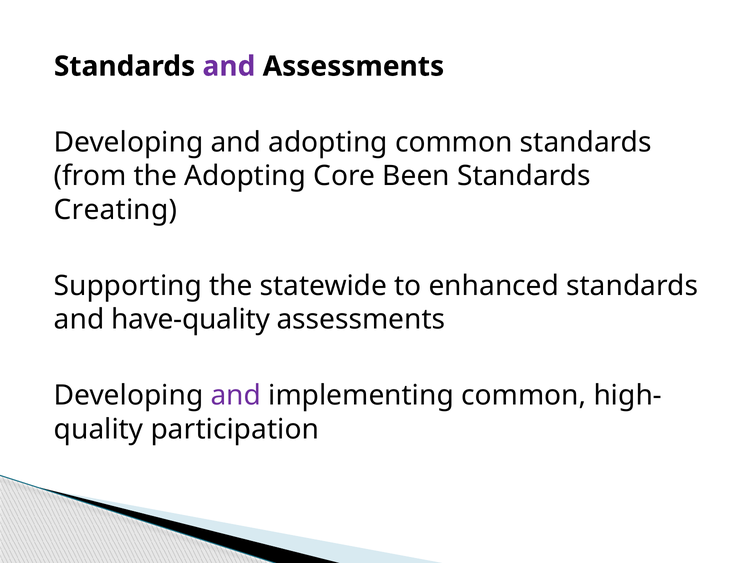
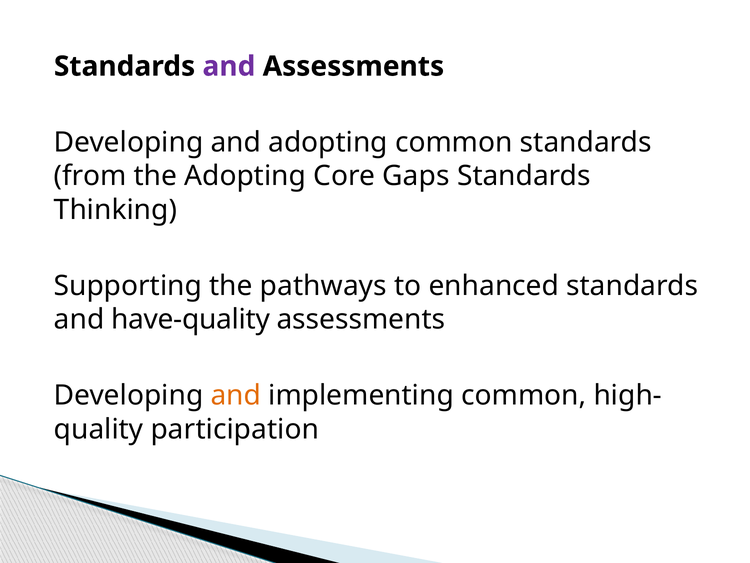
Been: Been -> Gaps
Creating: Creating -> Thinking
statewide: statewide -> pathways
and at (236, 395) colour: purple -> orange
